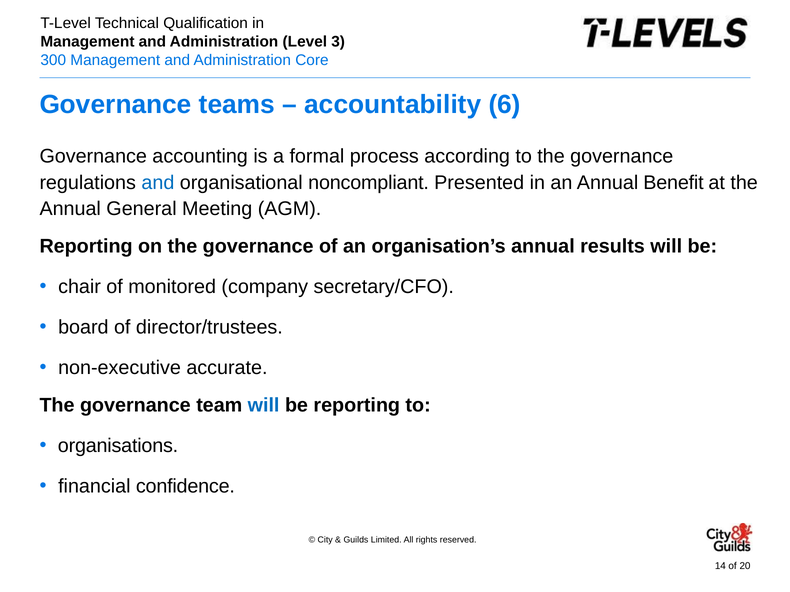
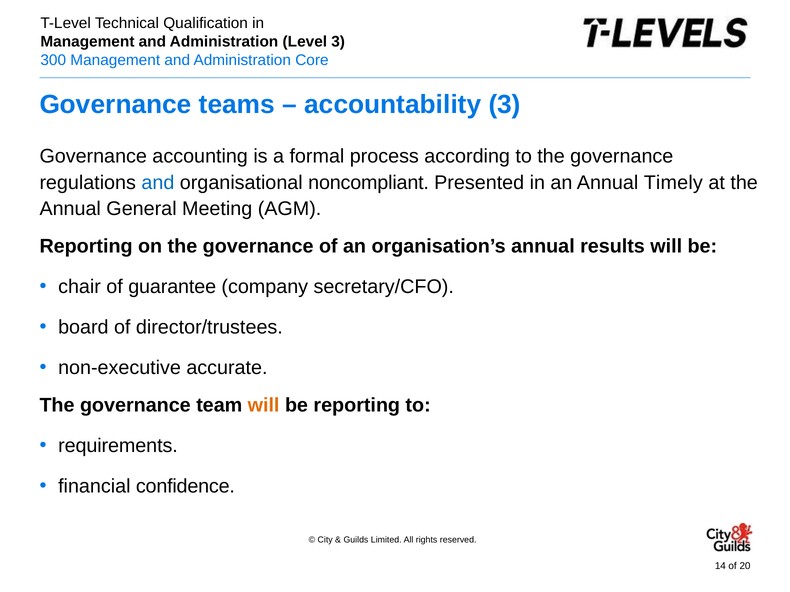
accountability 6: 6 -> 3
Benefit: Benefit -> Timely
monitored: monitored -> guarantee
will at (264, 405) colour: blue -> orange
organisations: organisations -> requirements
